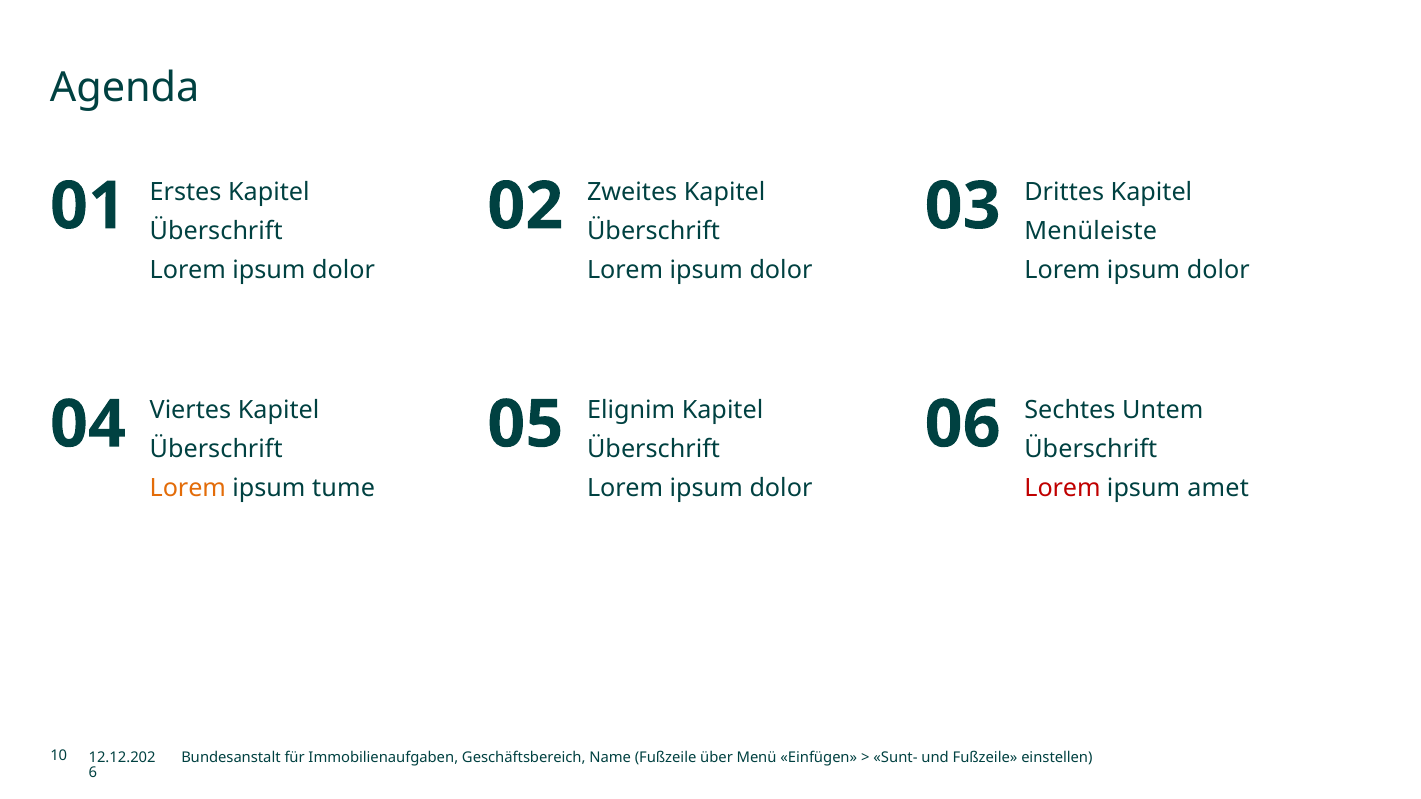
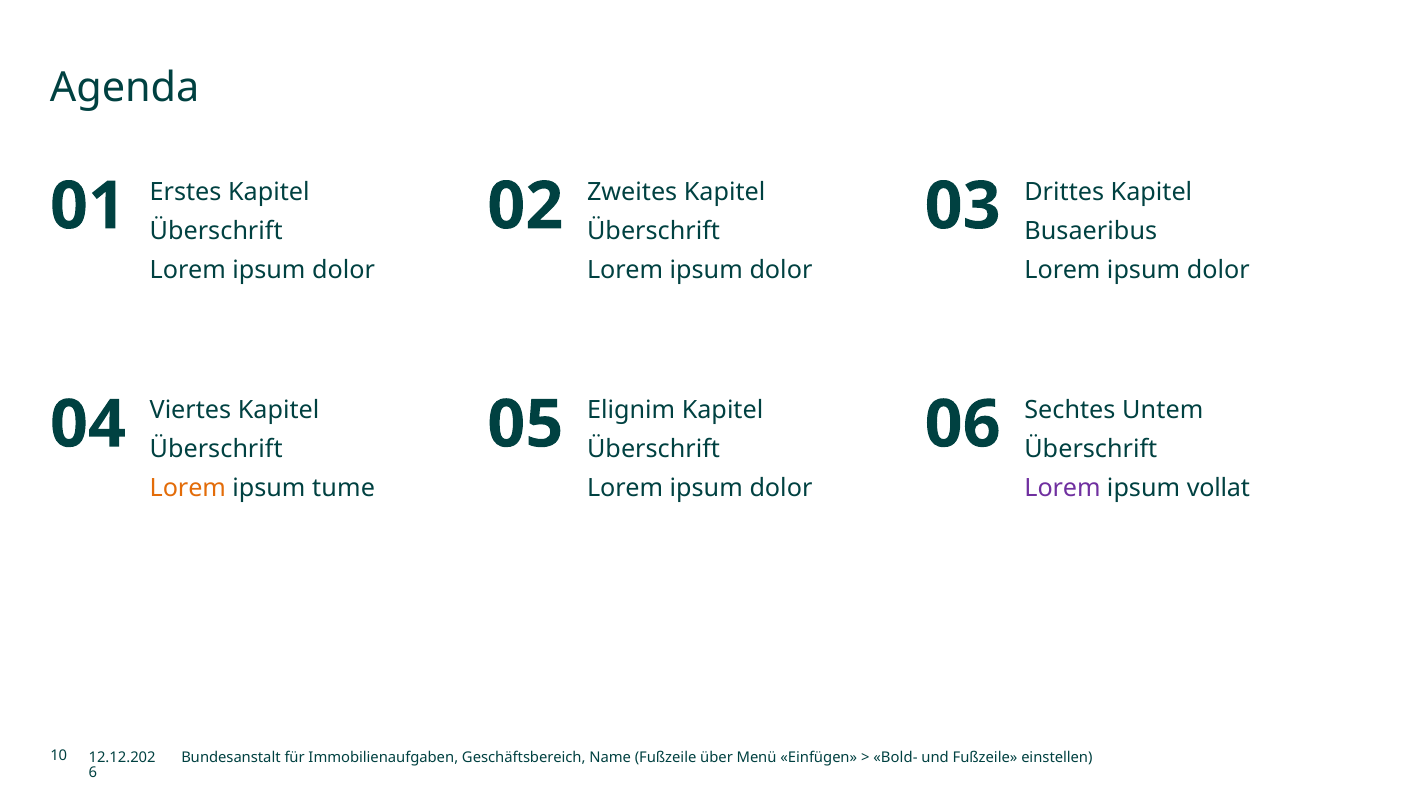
Menüleiste: Menüleiste -> Busaeribus
Lorem at (1062, 489) colour: red -> purple
amet: amet -> vollat
Sunt-: Sunt- -> Bold-
